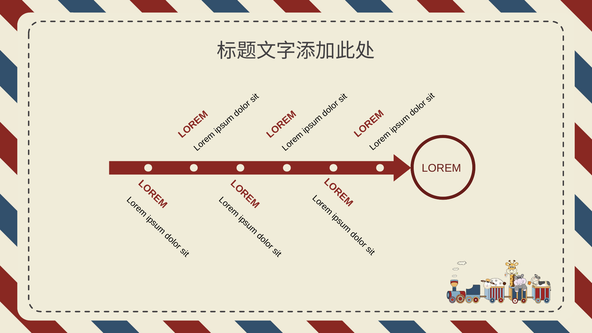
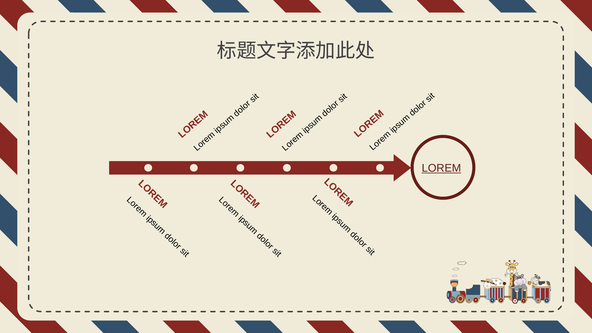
LOREM underline: none -> present
